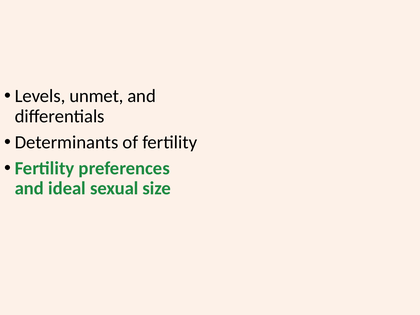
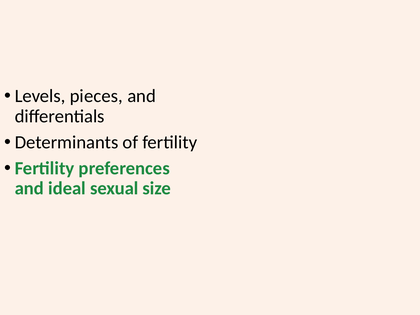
unmet: unmet -> pieces
